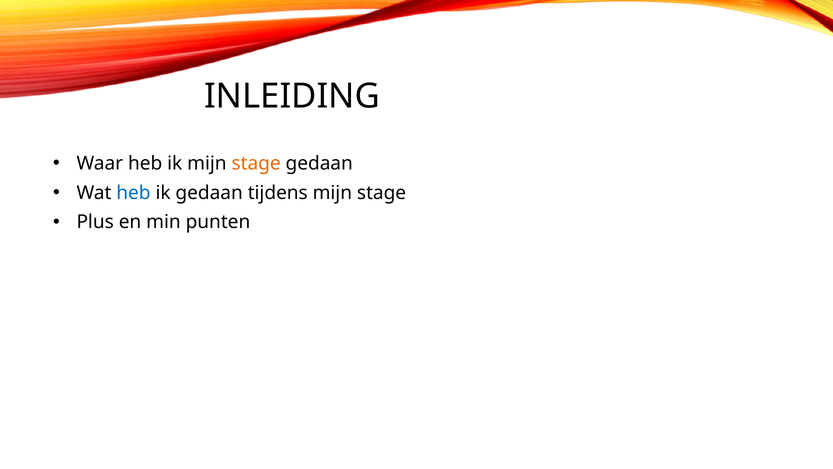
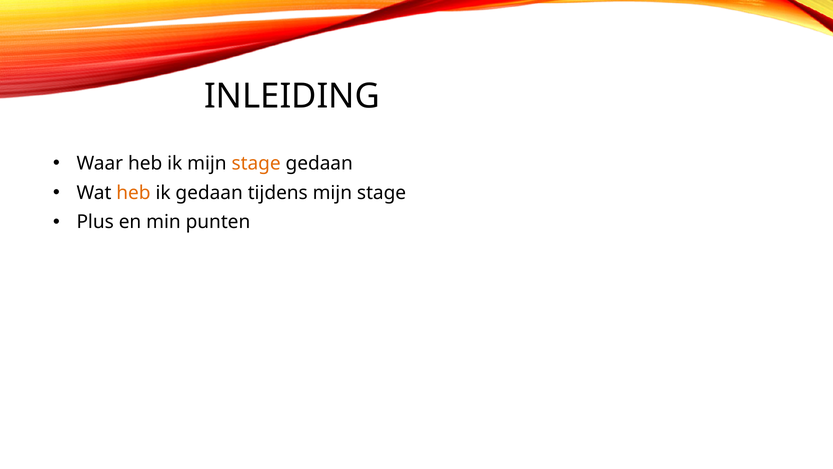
heb at (133, 193) colour: blue -> orange
